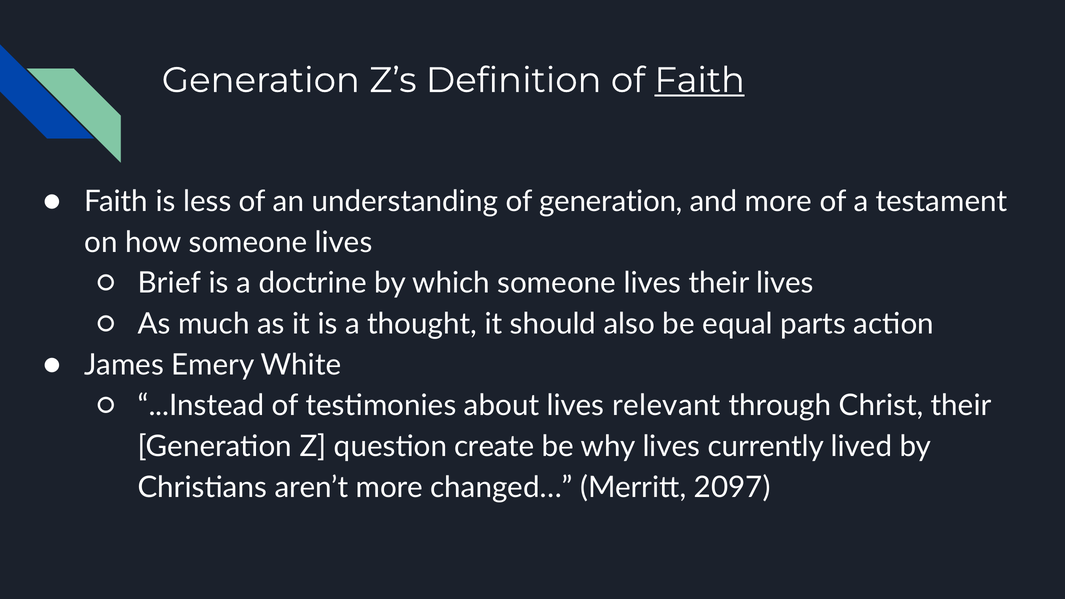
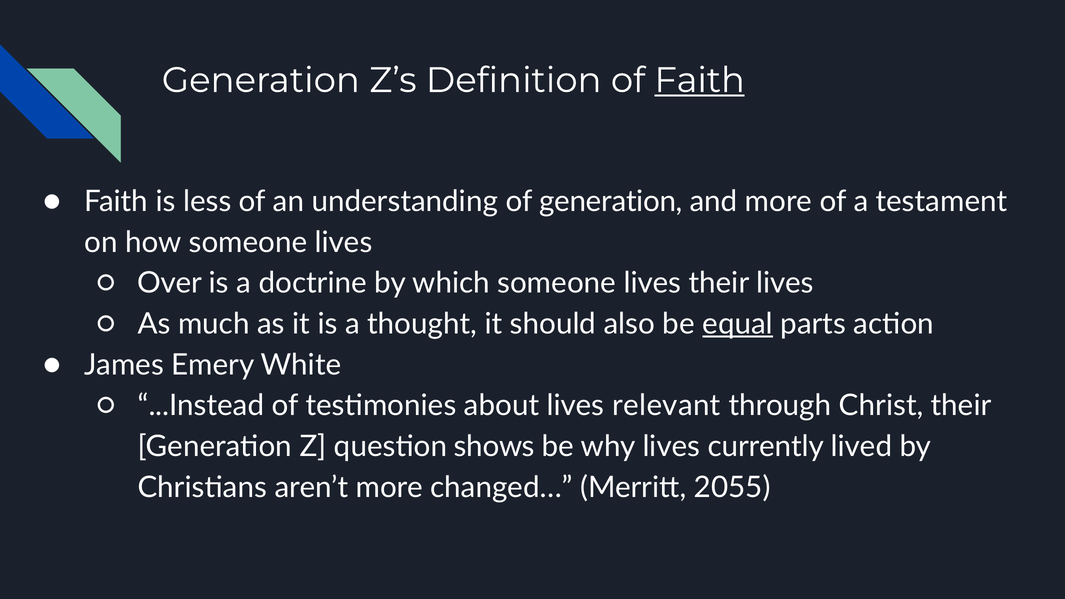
Brief: Brief -> Over
equal underline: none -> present
create: create -> shows
2097: 2097 -> 2055
